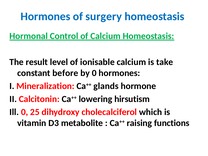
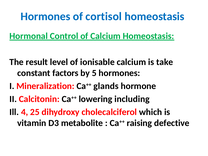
surgery: surgery -> cortisol
before: before -> factors
by 0: 0 -> 5
hirsutism: hirsutism -> including
Ill 0: 0 -> 4
functions: functions -> defective
